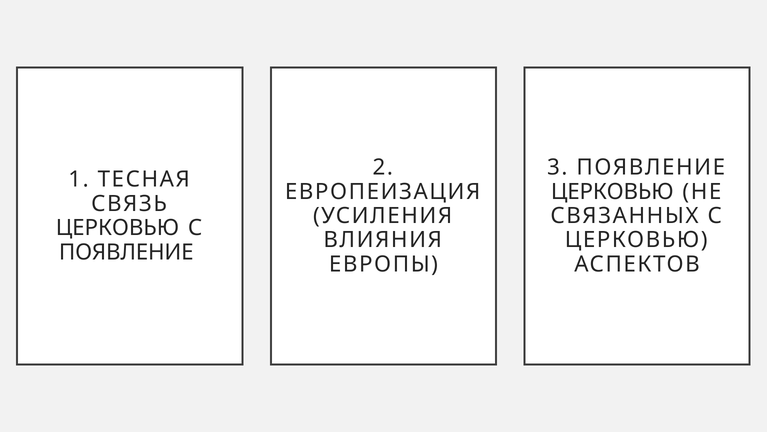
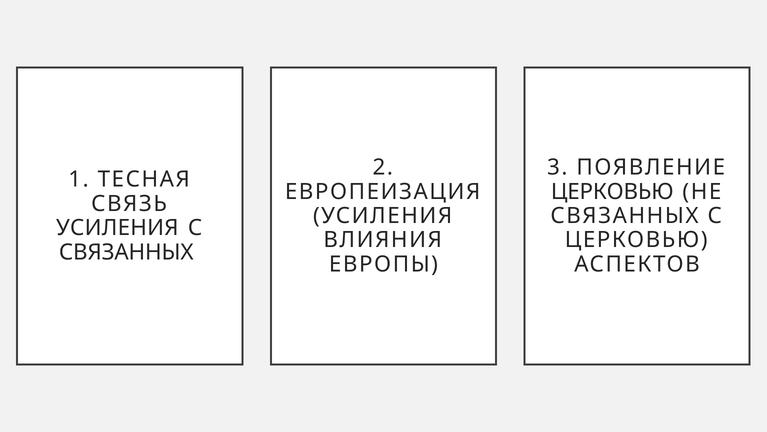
ЦЕРКОВЬЮ at (117, 228): ЦЕРКОВЬЮ -> УСИЛЕНИЯ
ПОЯВЛЕНИЕ at (126, 252): ПОЯВЛЕНИЕ -> СВЯЗАННЫХ
